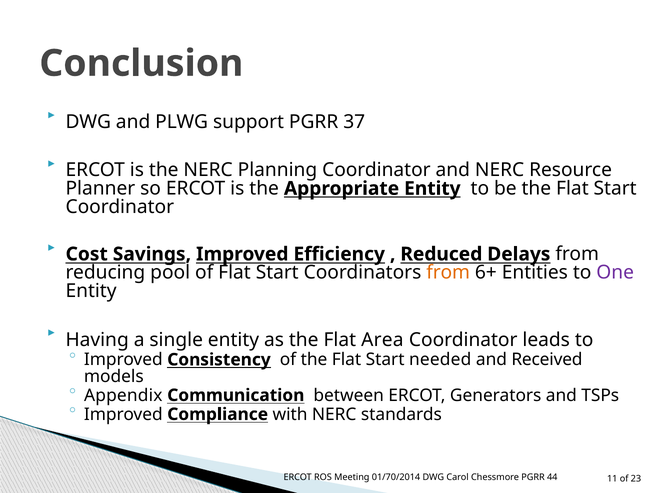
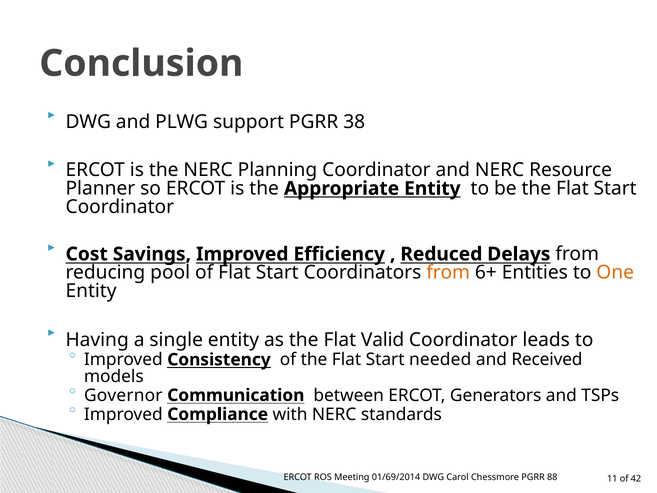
37: 37 -> 38
One colour: purple -> orange
Area: Area -> Valid
Appendix: Appendix -> Governor
01/70/2014: 01/70/2014 -> 01/69/2014
44: 44 -> 88
23: 23 -> 42
